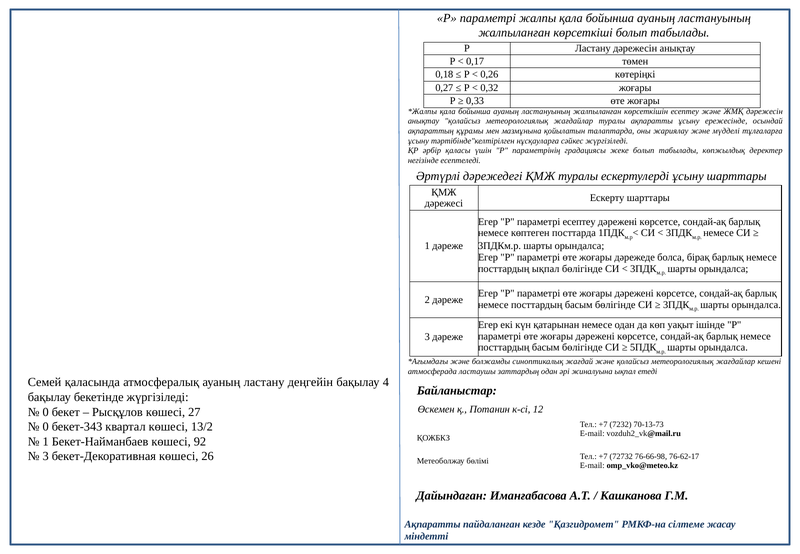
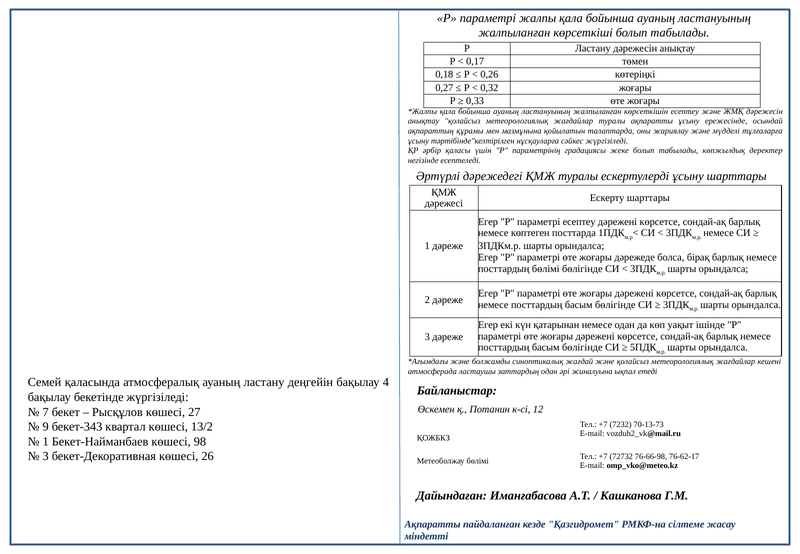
посттардың ықпал: ықпал -> бөлімі
0 at (46, 412): 0 -> 7
0 at (46, 427): 0 -> 9
92: 92 -> 98
